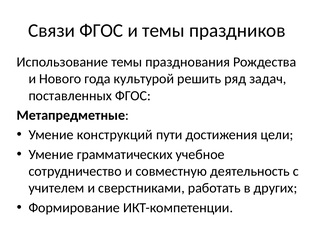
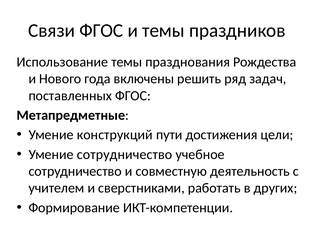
культурой: культурой -> включены
Умение грамматических: грамматических -> сотрудничество
